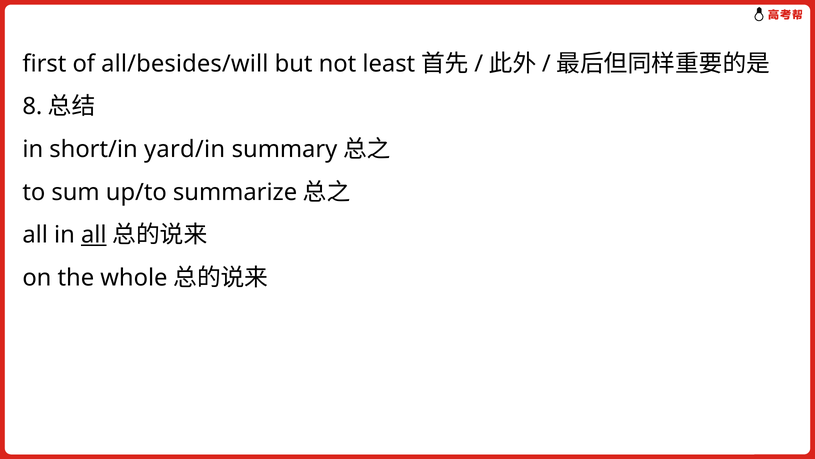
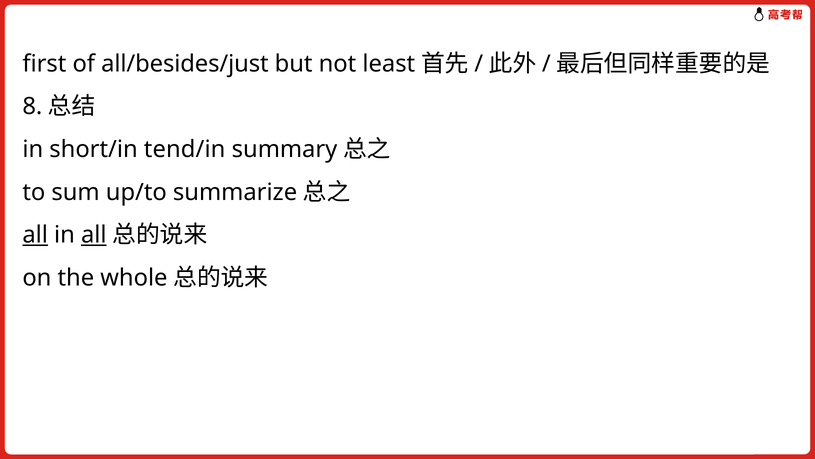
all/besides/will: all/besides/will -> all/besides/just
yard/in: yard/in -> tend/in
all at (35, 235) underline: none -> present
